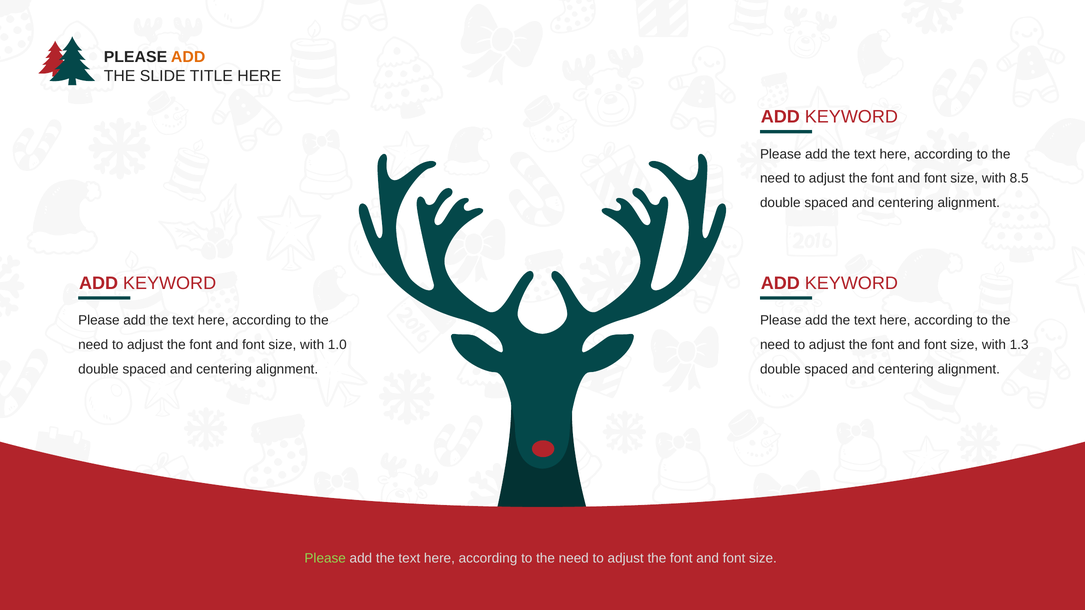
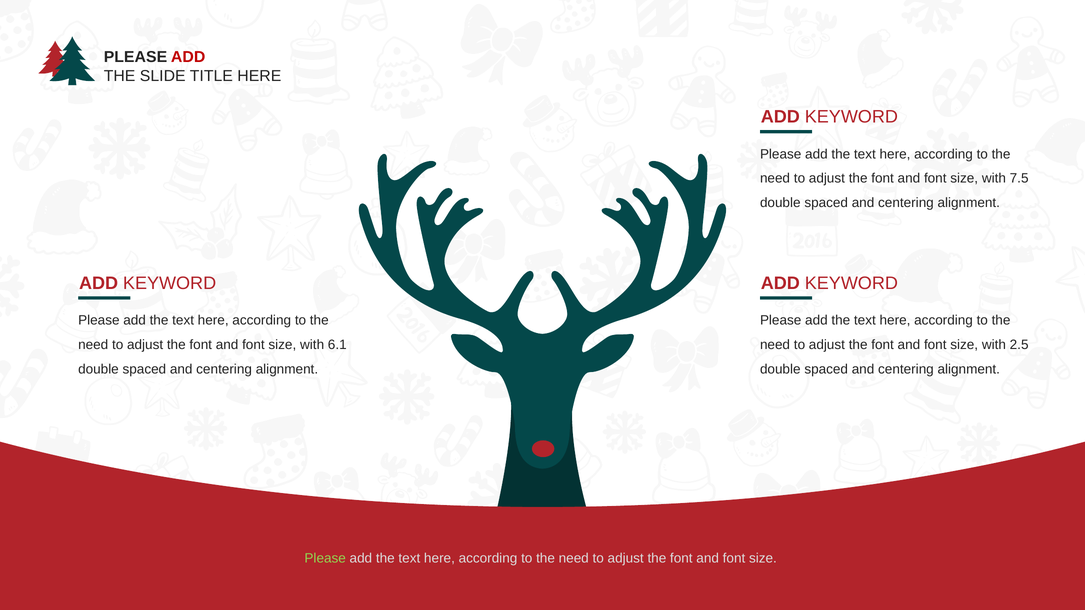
ADD at (188, 57) colour: orange -> red
8.5: 8.5 -> 7.5
1.0: 1.0 -> 6.1
1.3: 1.3 -> 2.5
